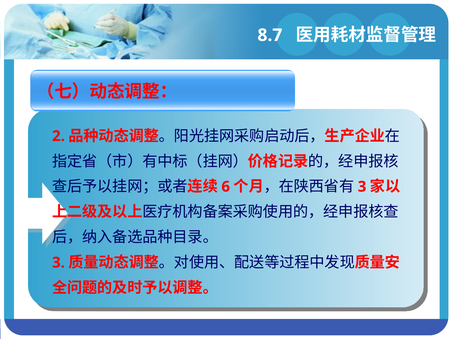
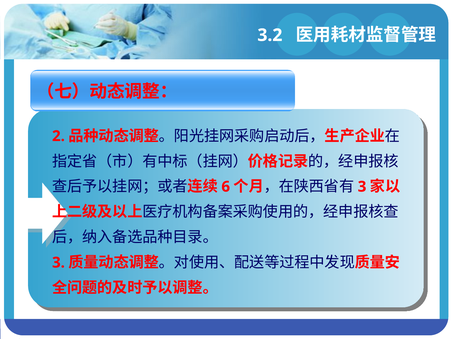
8.7: 8.7 -> 3.2
